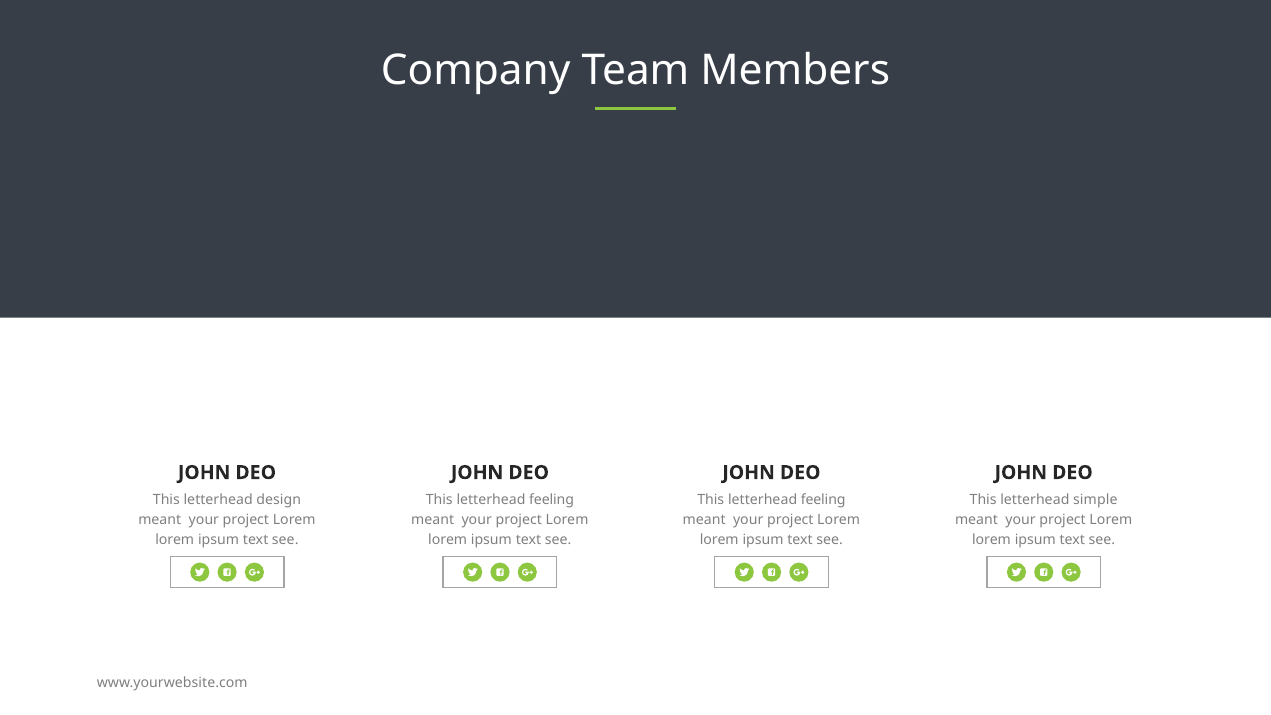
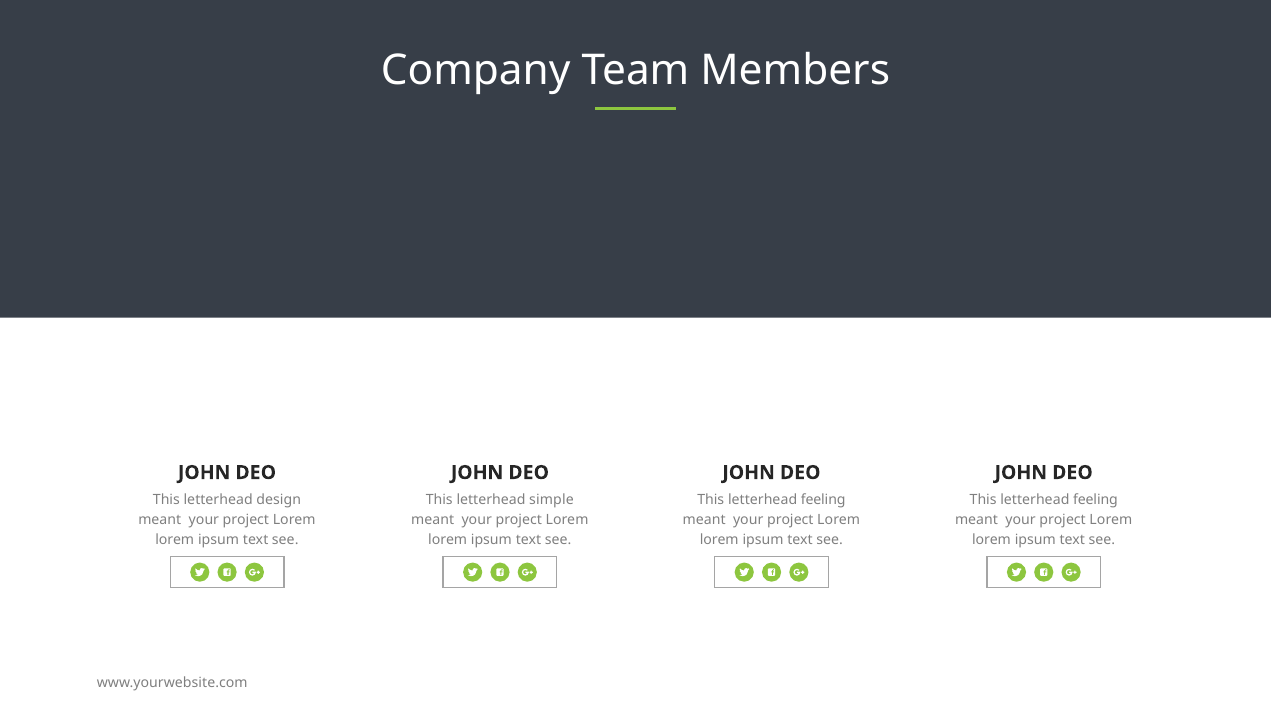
feeling at (552, 500): feeling -> simple
simple at (1095, 500): simple -> feeling
